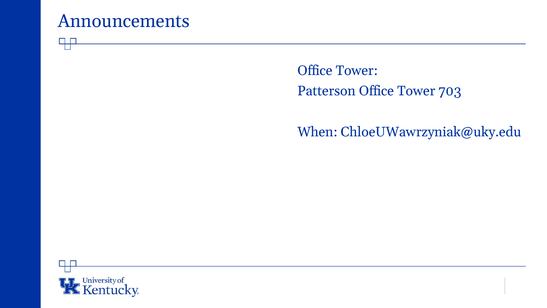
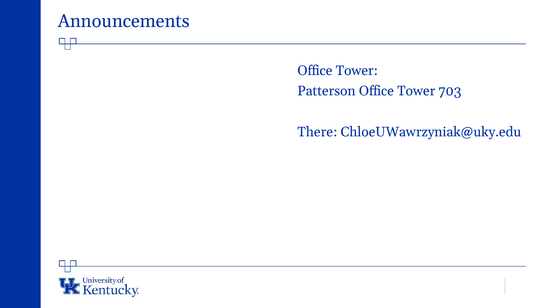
When: When -> There
